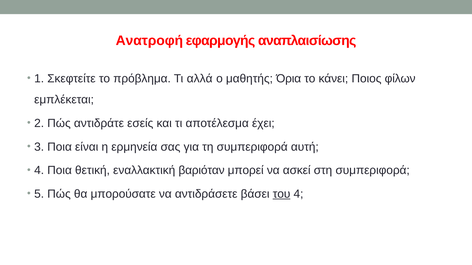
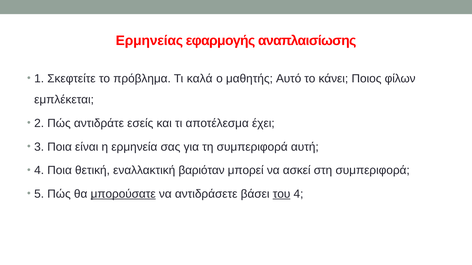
Ανατροφή: Ανατροφή -> Ερμηνείας
αλλά: αλλά -> καλά
Όρια: Όρια -> Αυτό
μπορούσατε underline: none -> present
